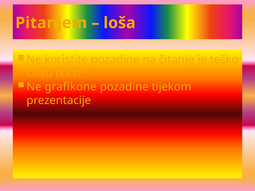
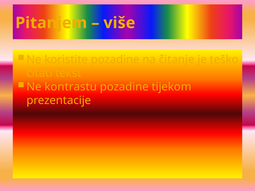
loša: loša -> više
grafikone: grafikone -> kontrastu
